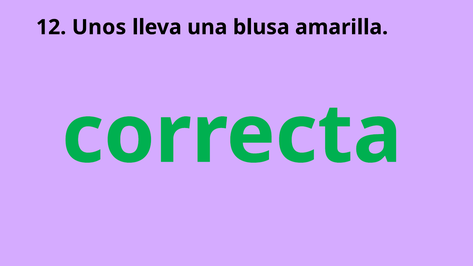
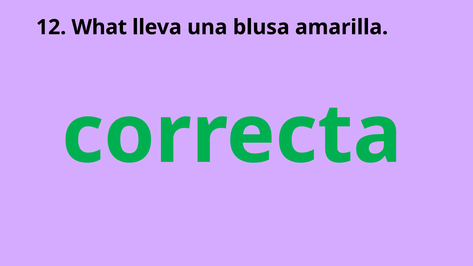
Unos: Unos -> What
